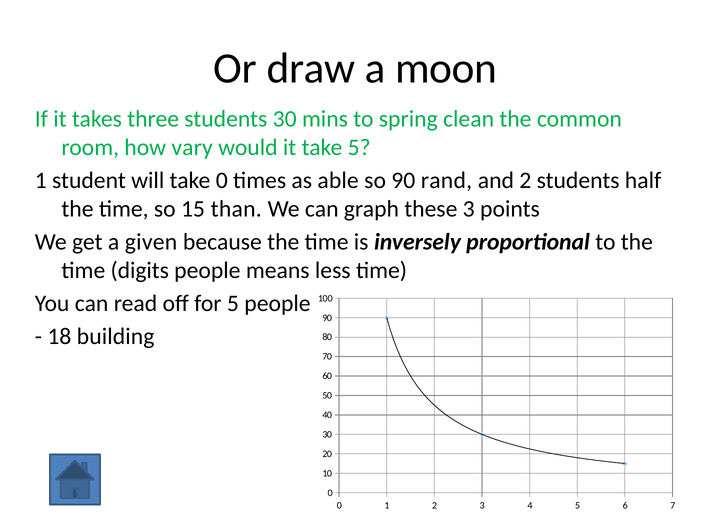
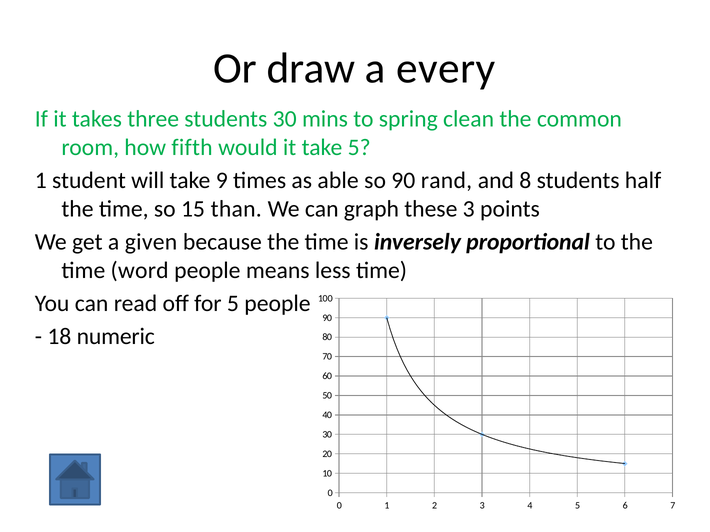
moon: moon -> every
vary: vary -> fifth
take 0: 0 -> 9
and 2: 2 -> 8
digits: digits -> word
building: building -> numeric
